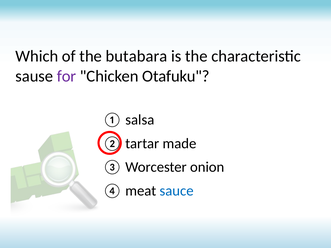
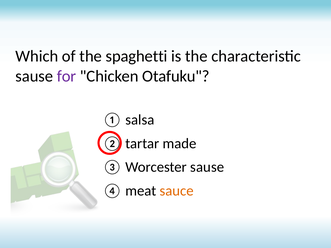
butabara: butabara -> spaghetti
Worcester onion: onion -> sause
sauce colour: blue -> orange
